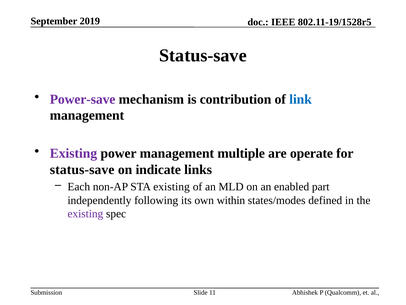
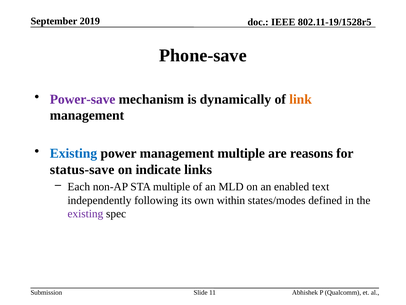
Status-save at (203, 55): Status-save -> Phone-save
contribution: contribution -> dynamically
link colour: blue -> orange
Existing at (73, 153) colour: purple -> blue
operate: operate -> reasons
STA existing: existing -> multiple
part: part -> text
